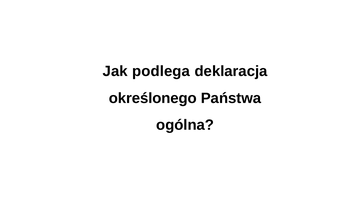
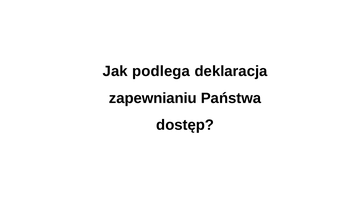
określonego: określonego -> zapewnianiu
ogólna: ogólna -> dostęp
